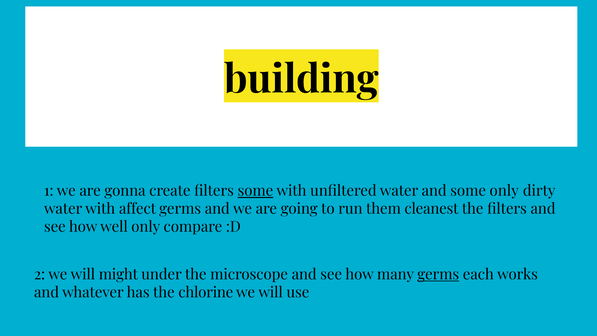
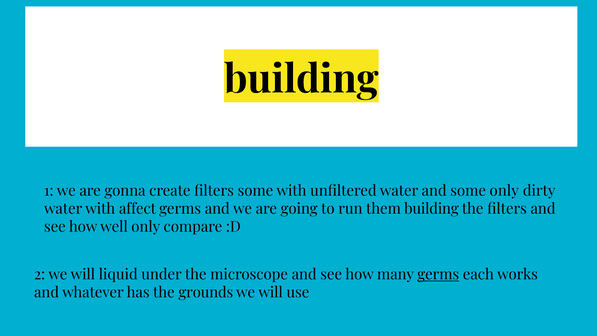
some at (255, 191) underline: present -> none
them cleanest: cleanest -> building
might: might -> liquid
chlorine: chlorine -> grounds
